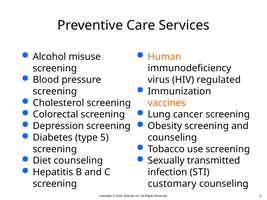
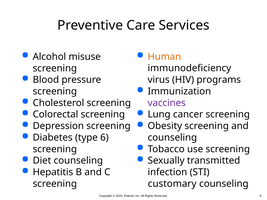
regulated: regulated -> programs
vaccines colour: orange -> purple
5: 5 -> 6
